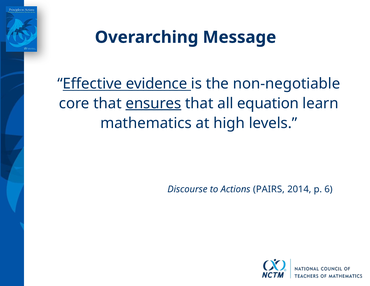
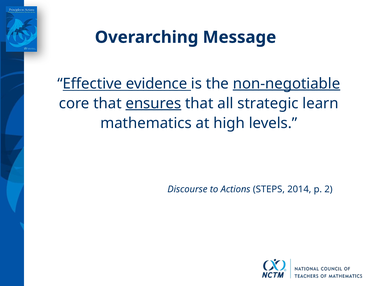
non-negotiable underline: none -> present
equation: equation -> strategic
PAIRS: PAIRS -> STEPS
6: 6 -> 2
